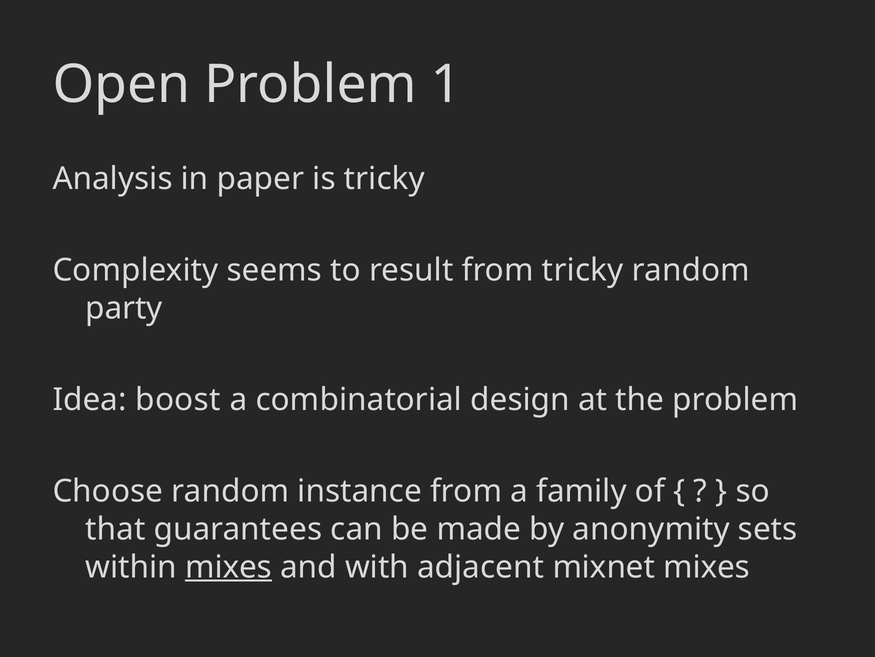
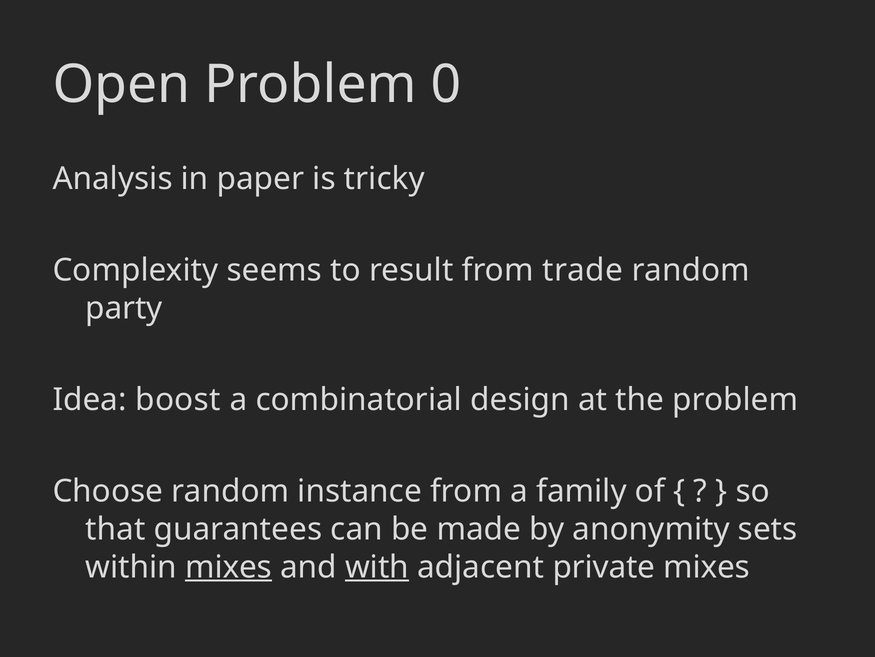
1: 1 -> 0
from tricky: tricky -> trade
with underline: none -> present
mixnet: mixnet -> private
